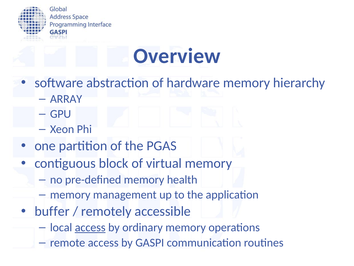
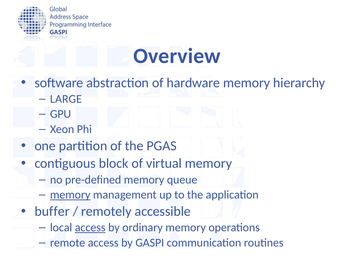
ARRAY: ARRAY -> LARGE
health: health -> queue
memory at (70, 194) underline: none -> present
